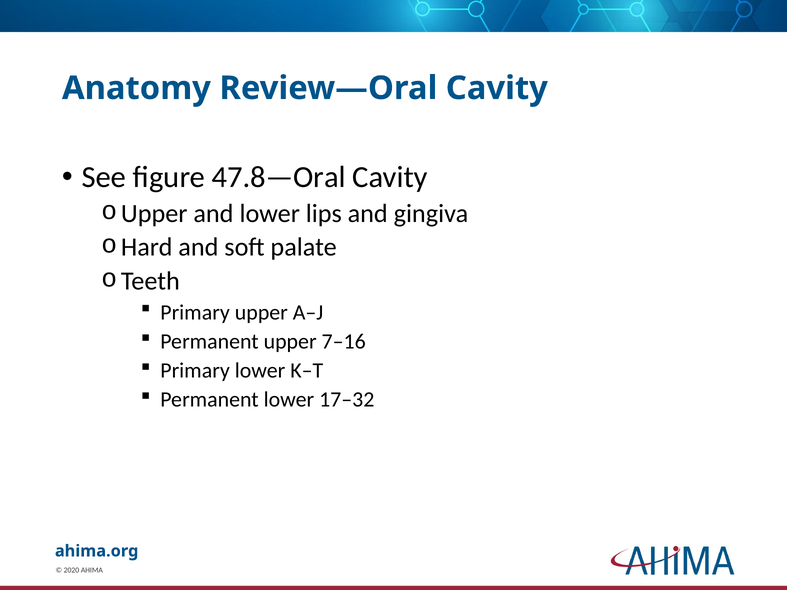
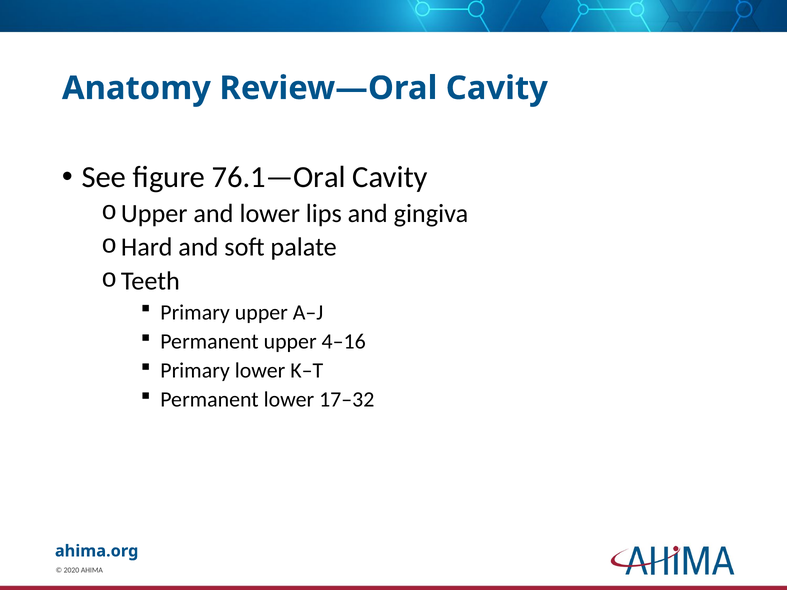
47.8—Oral: 47.8—Oral -> 76.1—Oral
7–16: 7–16 -> 4–16
